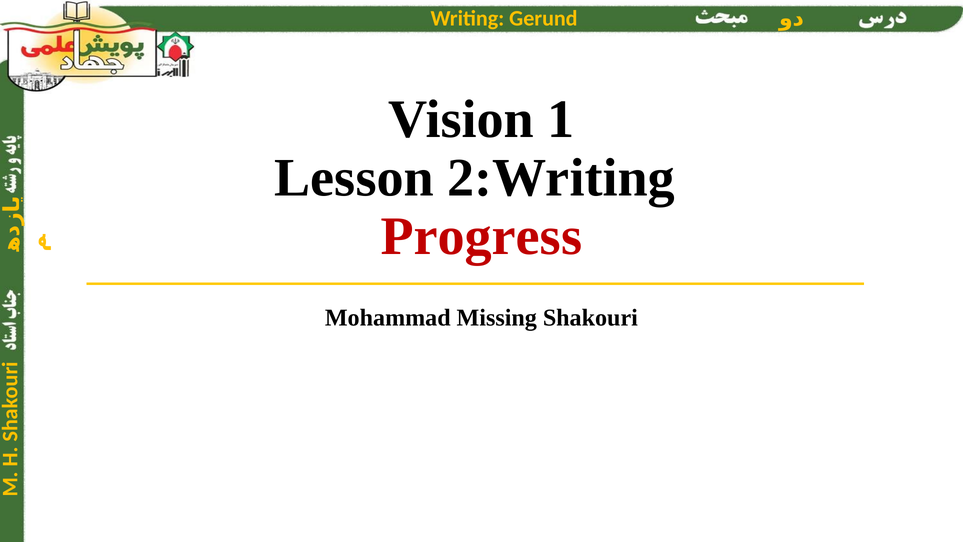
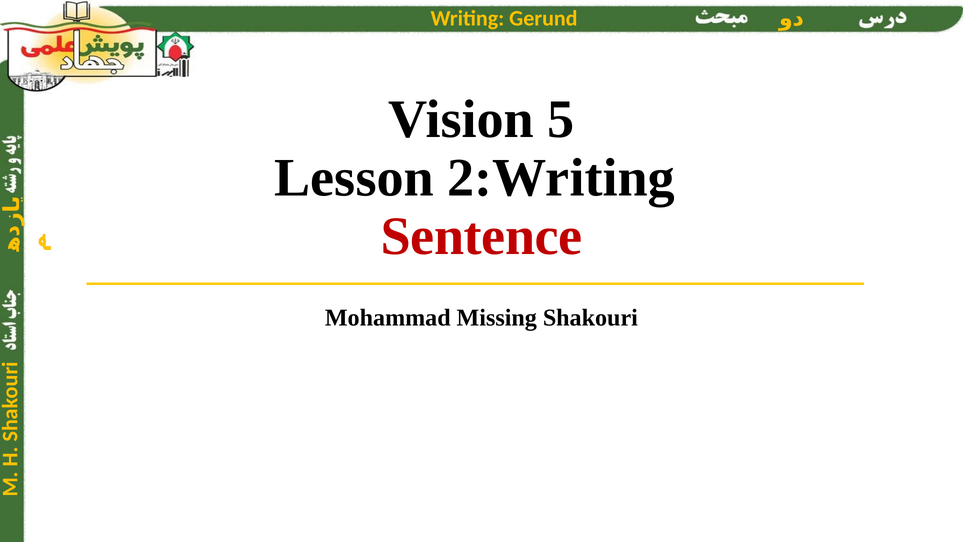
1: 1 -> 5
Progress: Progress -> Sentence
